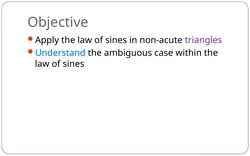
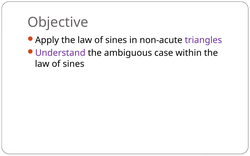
Understand colour: blue -> purple
